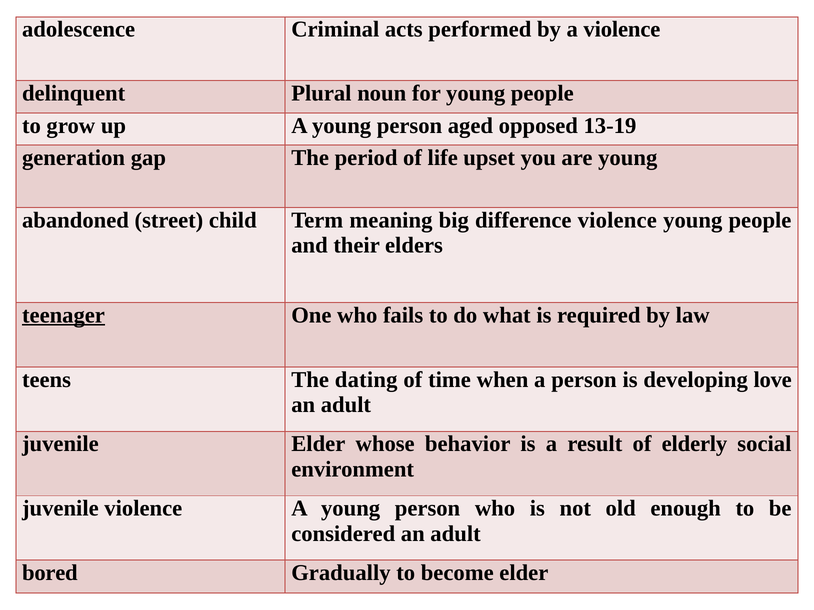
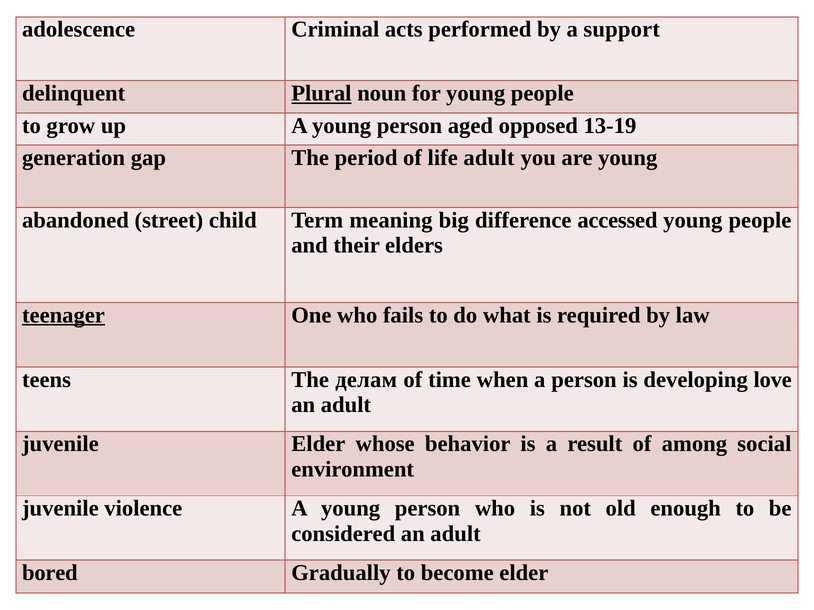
a violence: violence -> support
Plural underline: none -> present
life upset: upset -> adult
difference violence: violence -> accessed
dating: dating -> делам
elderly: elderly -> among
